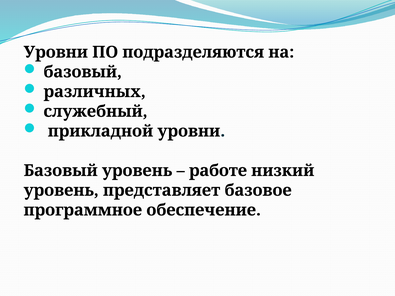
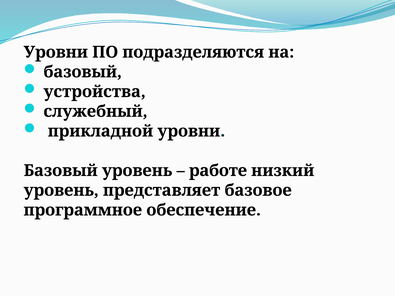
различных: различных -> устройства
